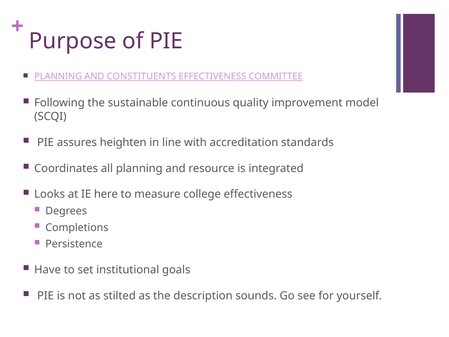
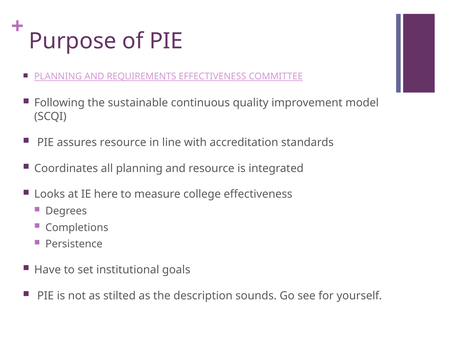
CONSTITUENTS: CONSTITUENTS -> REQUIREMENTS
assures heighten: heighten -> resource
